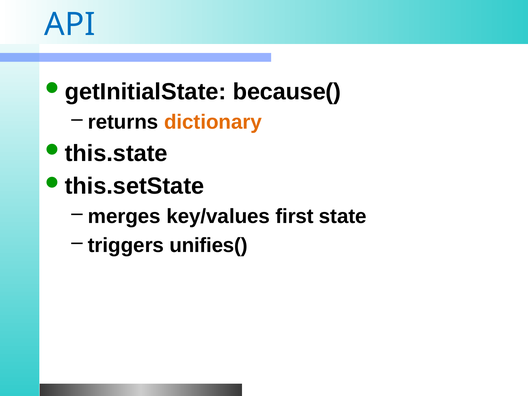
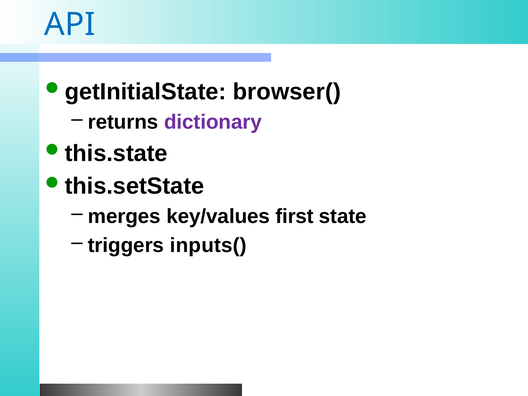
because(: because( -> browser(
dictionary colour: orange -> purple
unifies(: unifies( -> inputs(
